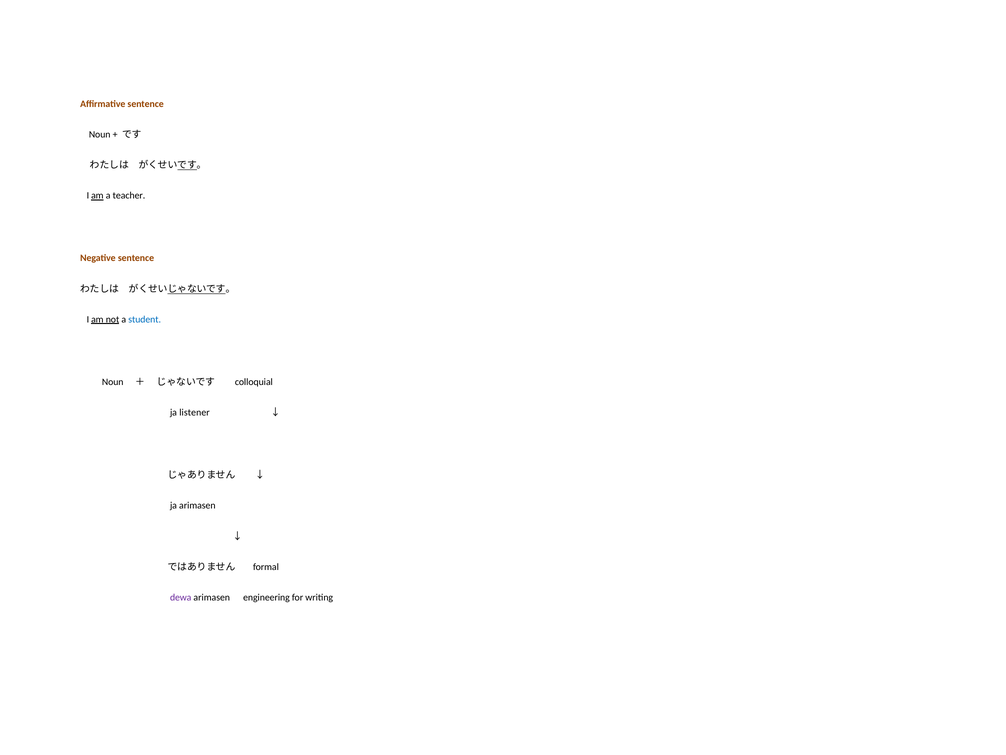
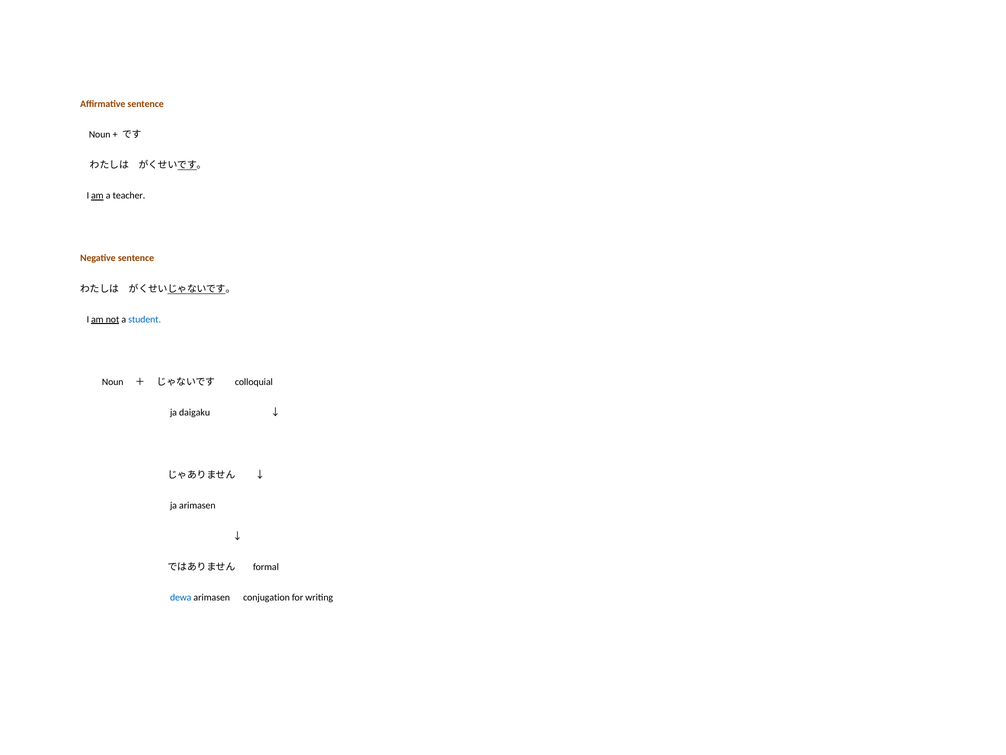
listener: listener -> daigaku
dewa colour: purple -> blue
engineering: engineering -> conjugation
